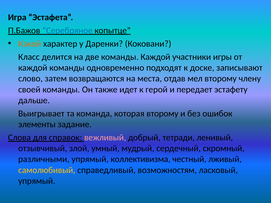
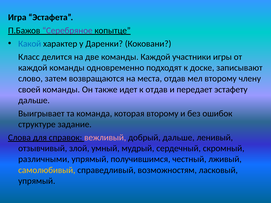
Серебряное colour: blue -> purple
Какой colour: orange -> blue
к герой: герой -> отдав
элементы: элементы -> структуре
добрый тетради: тетради -> дальше
коллективизма: коллективизма -> получившимся
